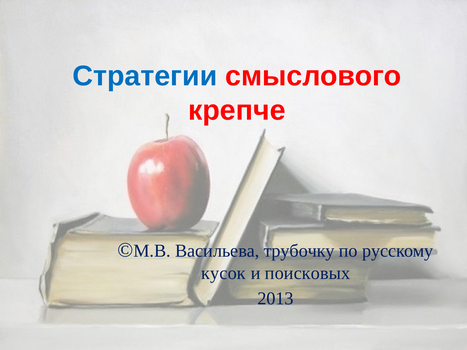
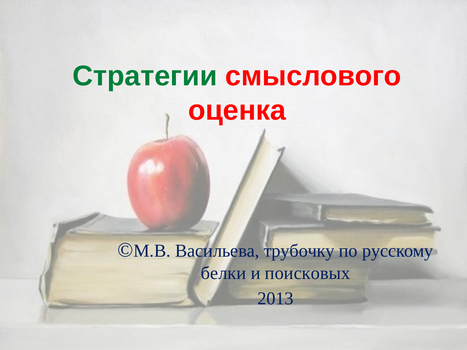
Стратегии colour: blue -> green
крепче: крепче -> оценка
кусок: кусок -> белки
